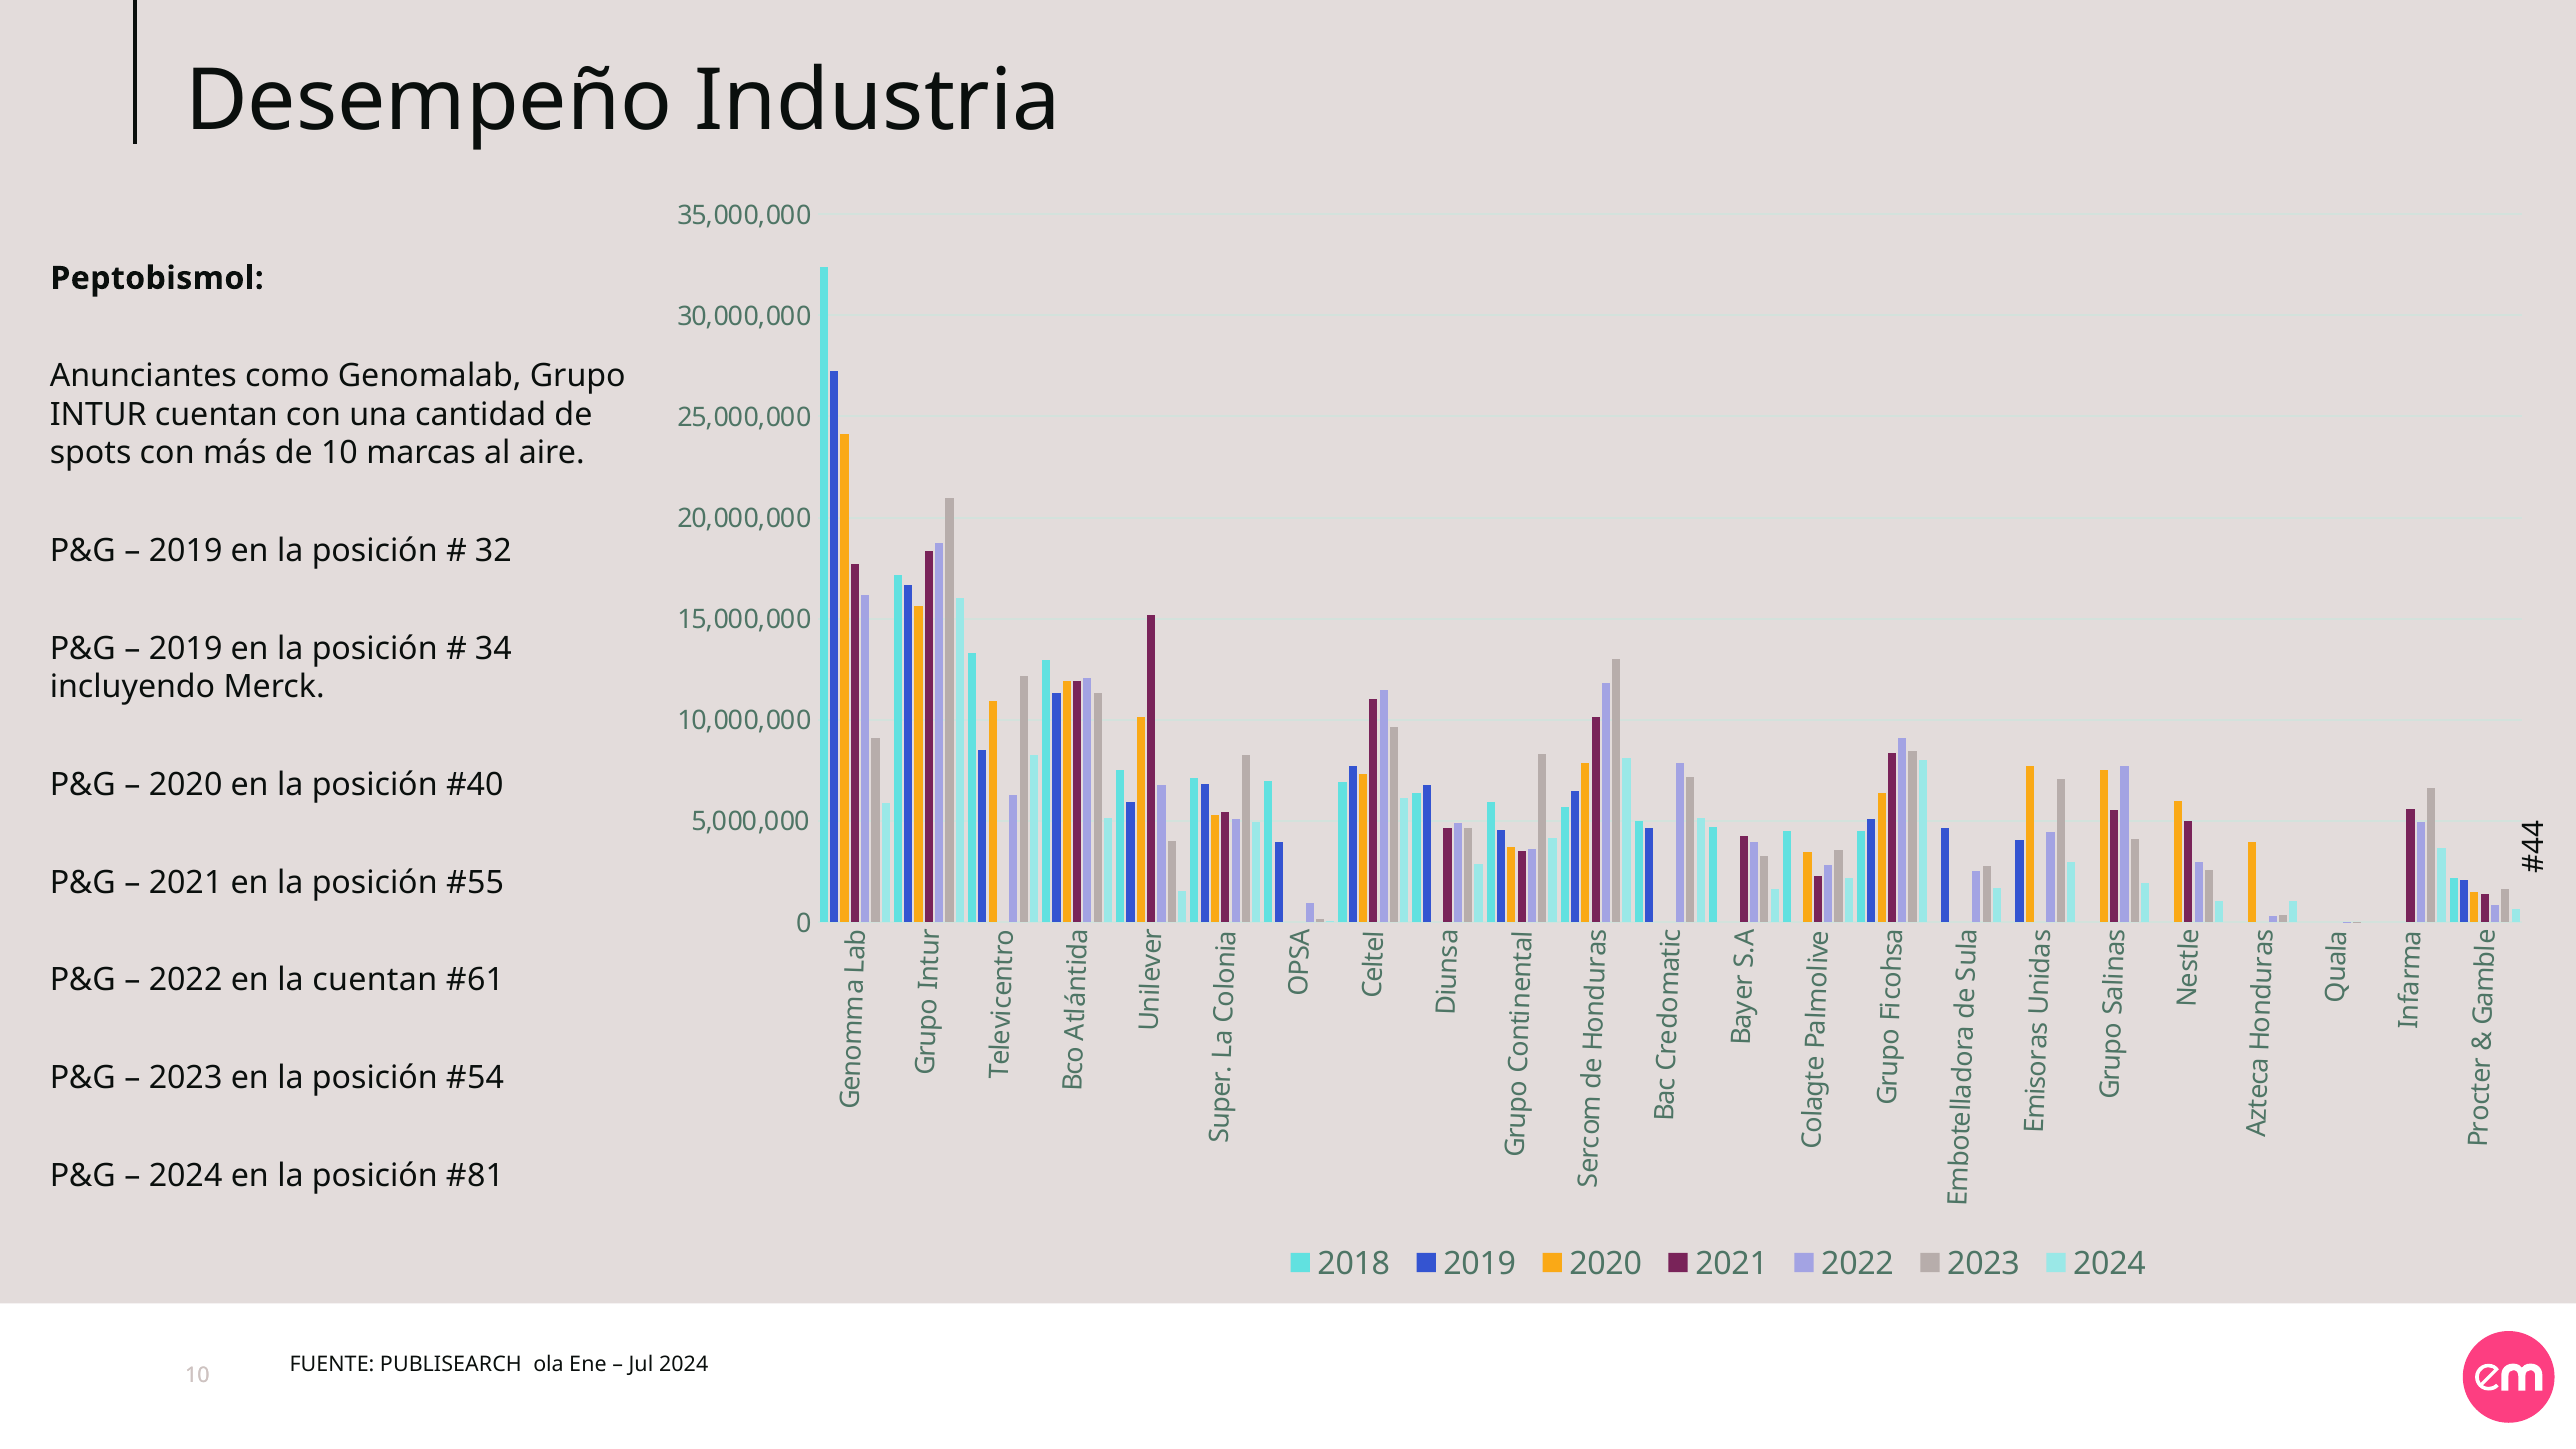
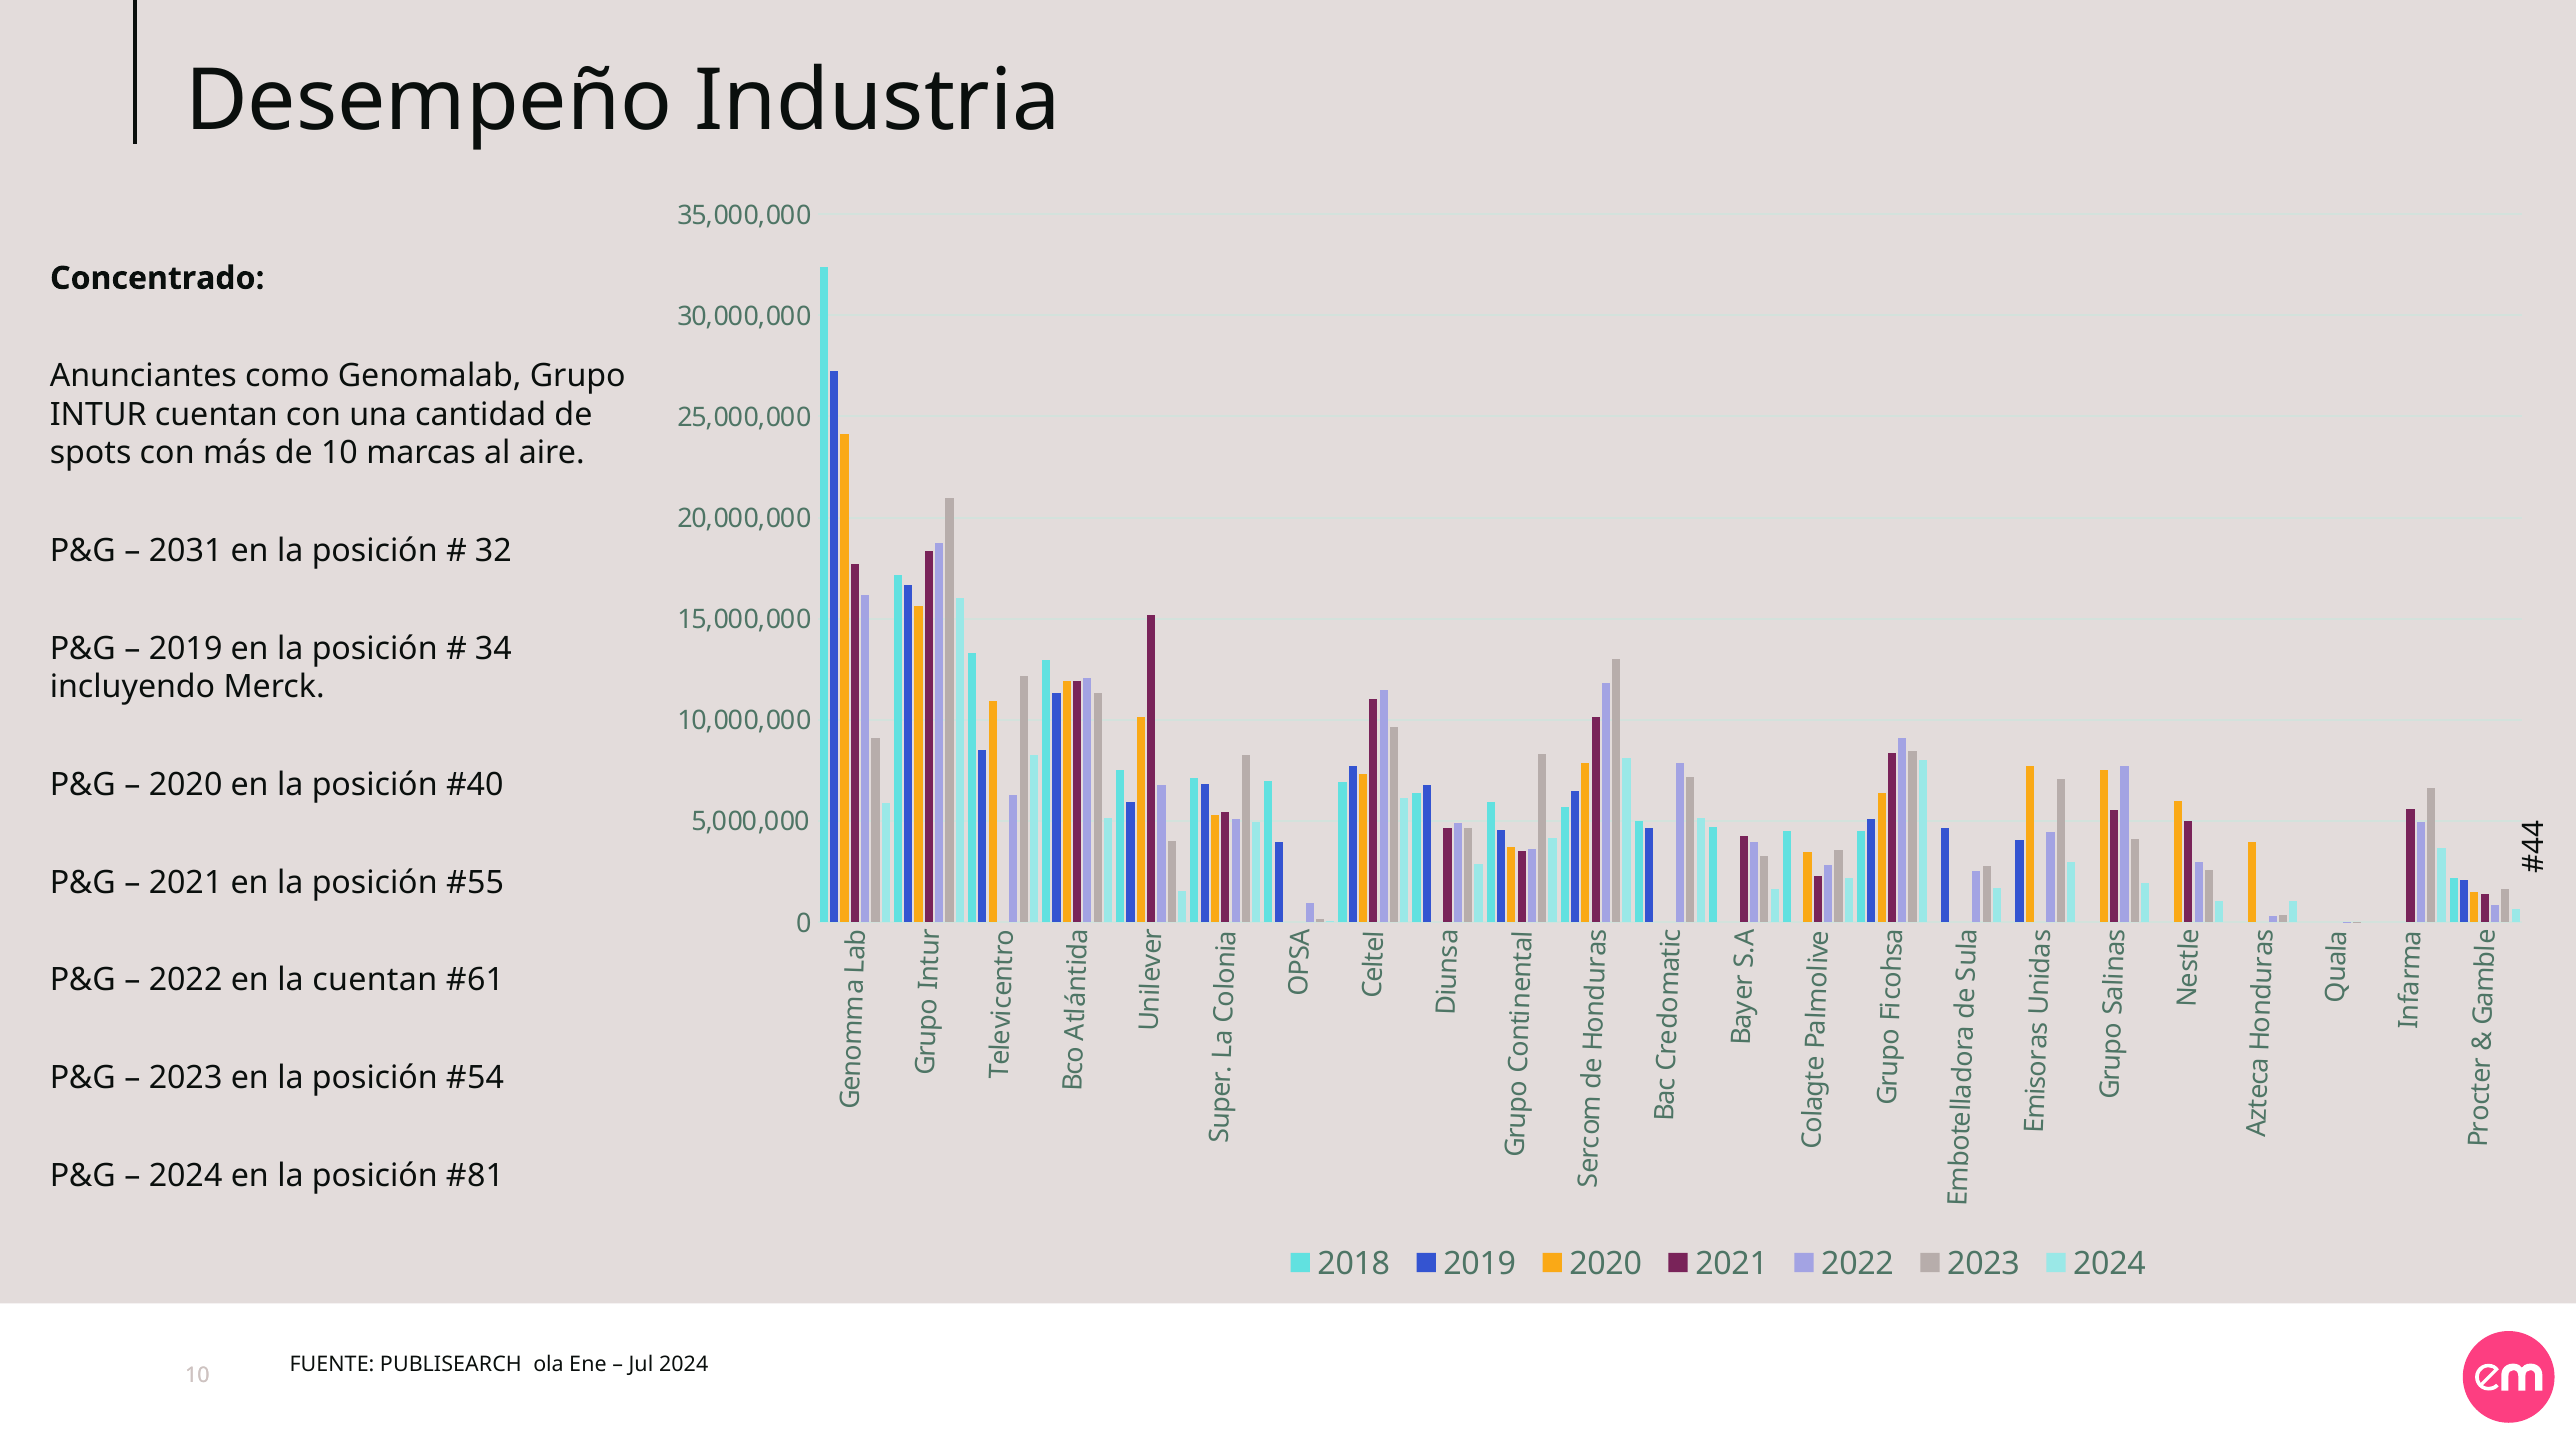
Peptobismol: Peptobismol -> Concentrado
2019 at (186, 551): 2019 -> 2031
